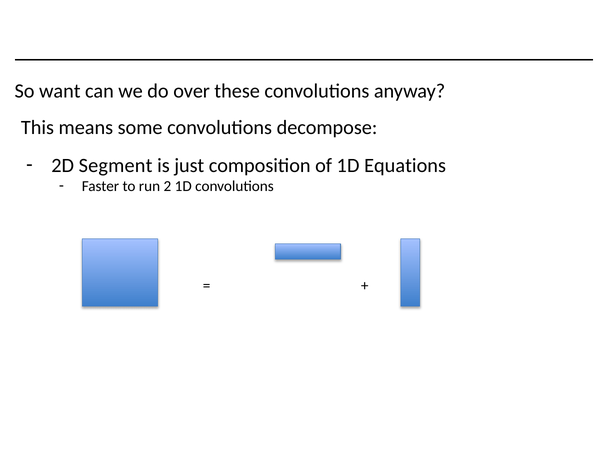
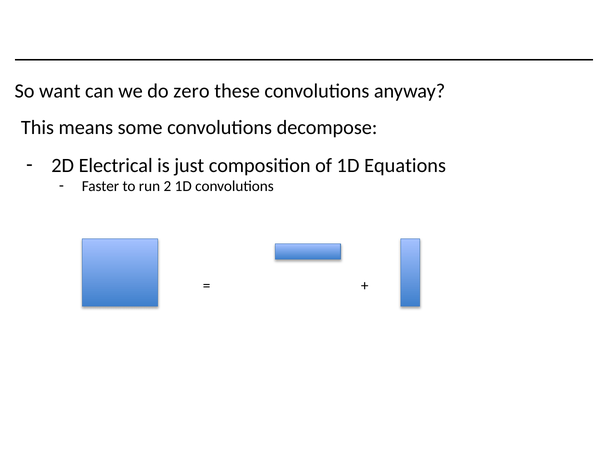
over: over -> zero
Segment: Segment -> Electrical
